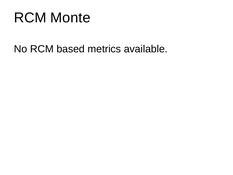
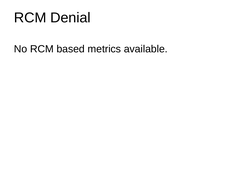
Monte: Monte -> Denial
